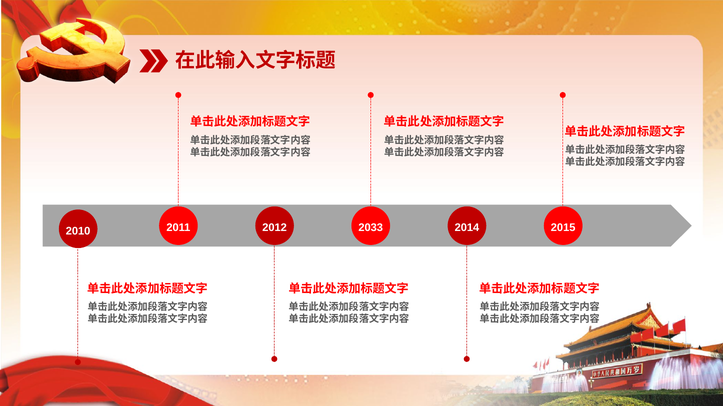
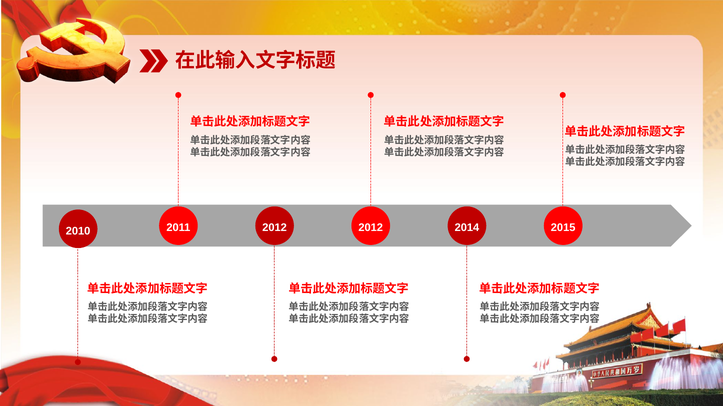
2033 at (371, 228): 2033 -> 2012
